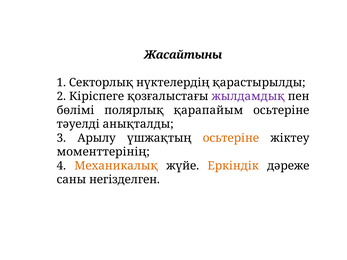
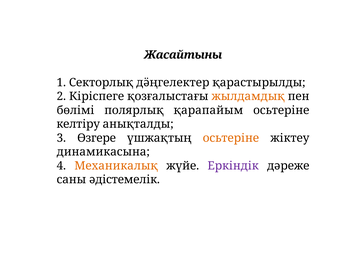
нүктелердің: нүктелердің -> дӛңгелектер
жылдамдық colour: purple -> orange
тәуелді: тәуелді -> келтіру
Арылу: Арылу -> Өзгере
моменттерінің: моменттерінің -> динамикасына
Еркіндік colour: orange -> purple
негізделген: негізделген -> әдістемелік
